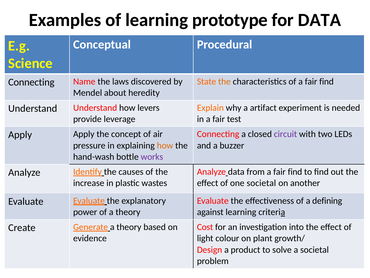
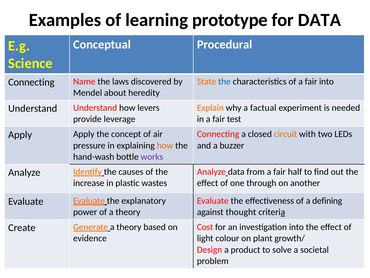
the at (224, 81) colour: orange -> blue
of a fair find: find -> into
artifact: artifact -> factual
circuit colour: purple -> orange
from a fair find: find -> half
one societal: societal -> through
against learning: learning -> thought
